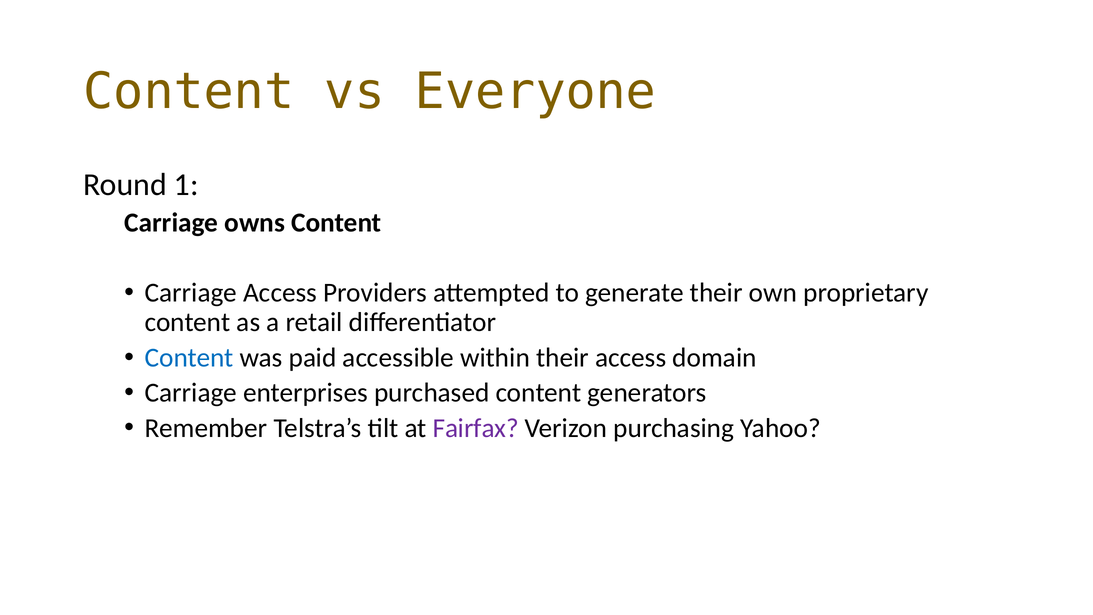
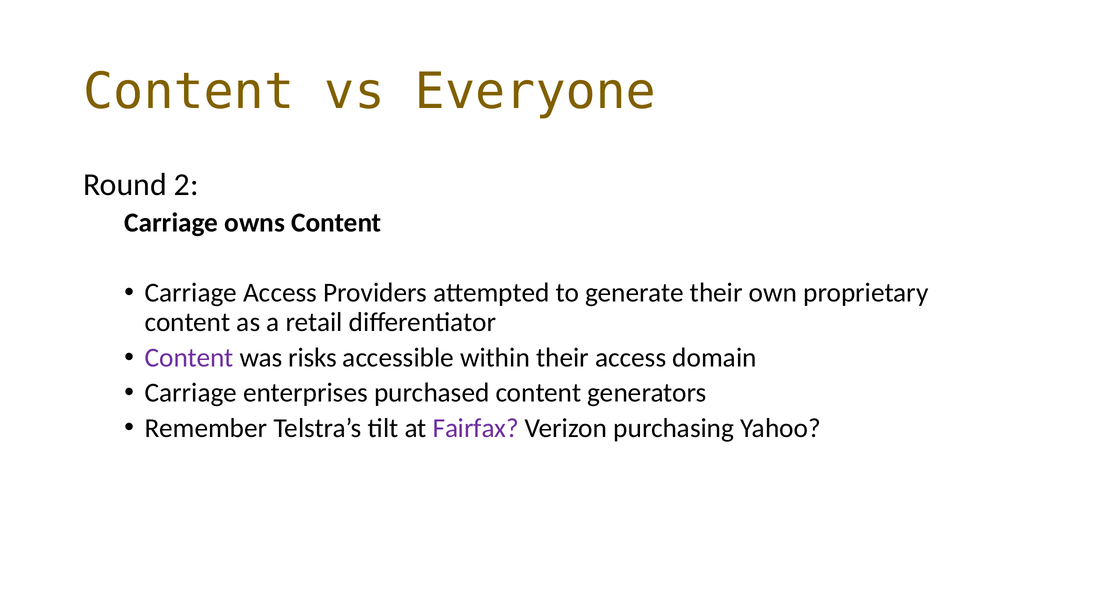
1: 1 -> 2
Content at (189, 358) colour: blue -> purple
paid: paid -> risks
